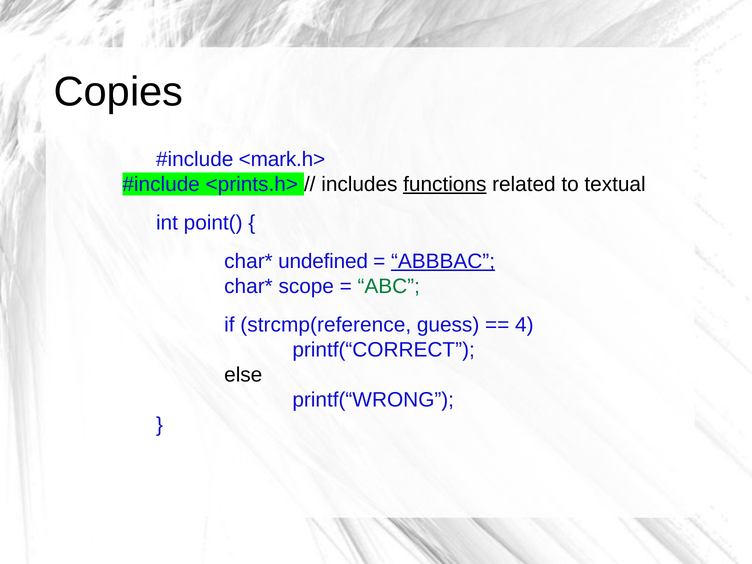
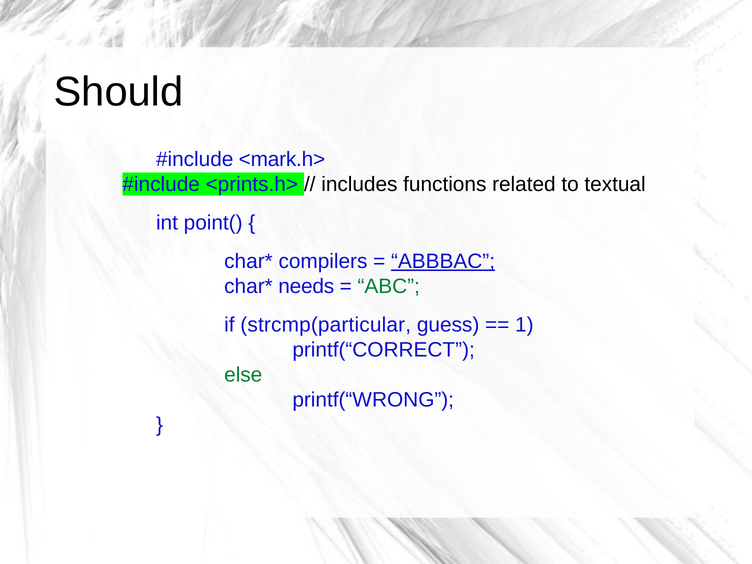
Copies: Copies -> Should
functions underline: present -> none
undefined: undefined -> compilers
scope: scope -> needs
strcmp(reference: strcmp(reference -> strcmp(particular
4: 4 -> 1
else colour: black -> green
